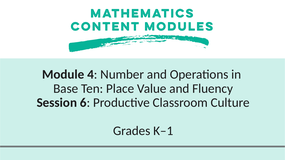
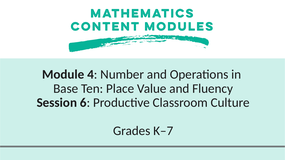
K–1: K–1 -> K–7
